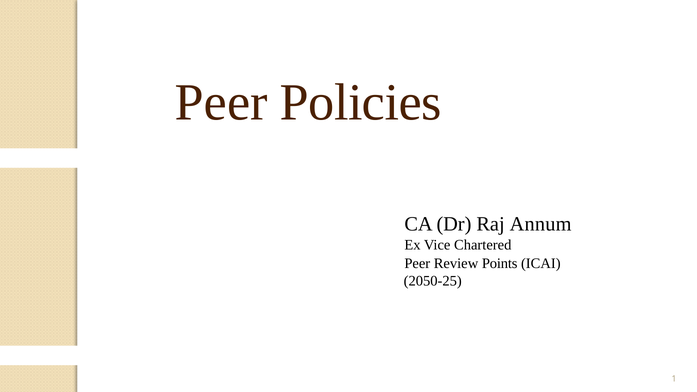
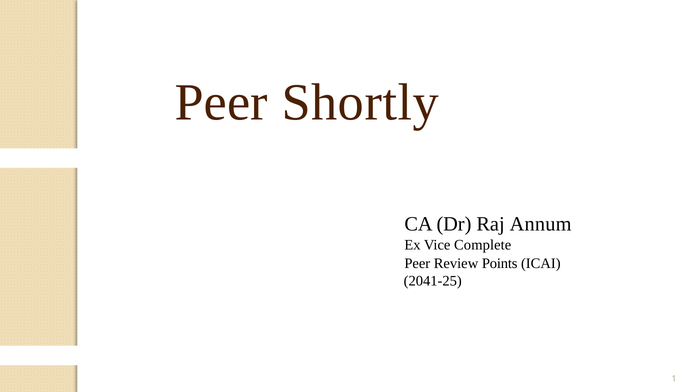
Policies: Policies -> Shortly
Chartered: Chartered -> Complete
2050-25: 2050-25 -> 2041-25
